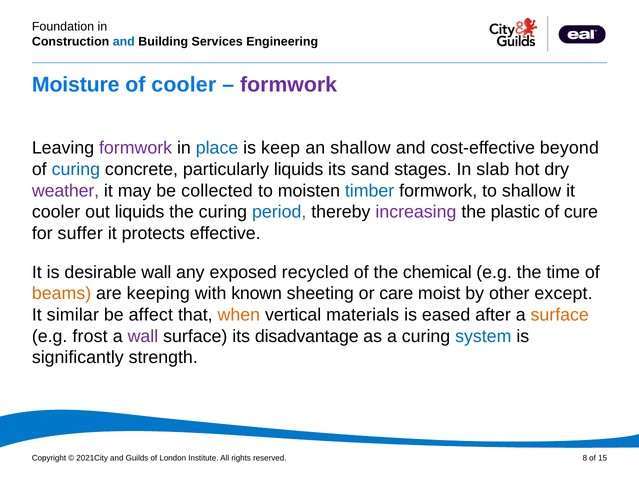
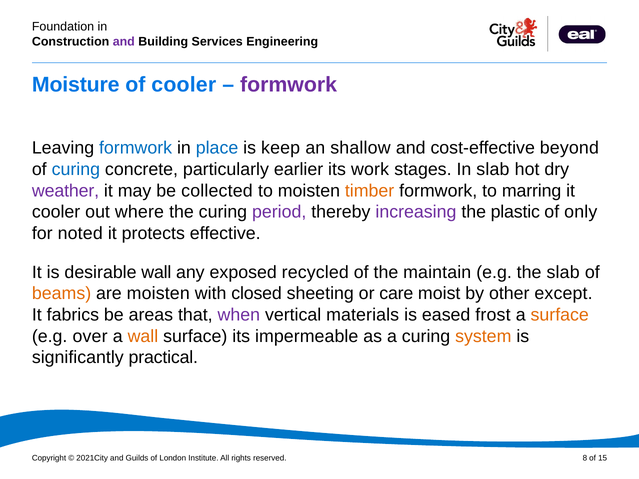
and at (124, 42) colour: blue -> purple
formwork at (136, 148) colour: purple -> blue
particularly liquids: liquids -> earlier
sand: sand -> work
timber colour: blue -> orange
to shallow: shallow -> marring
out liquids: liquids -> where
period colour: blue -> purple
cure: cure -> only
suffer: suffer -> noted
chemical: chemical -> maintain
the time: time -> slab
are keeping: keeping -> moisten
known: known -> closed
similar: similar -> fabrics
affect: affect -> areas
when colour: orange -> purple
after: after -> frost
frost: frost -> over
wall at (143, 336) colour: purple -> orange
disadvantage: disadvantage -> impermeable
system colour: blue -> orange
strength: strength -> practical
